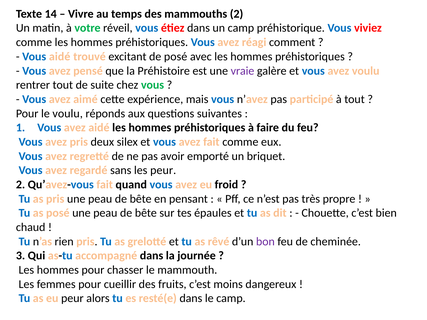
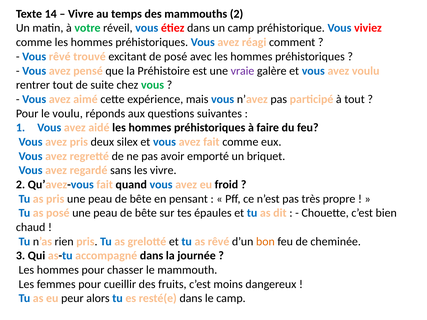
Vous aidé: aidé -> rêvé
les peur: peur -> vivre
bon colour: purple -> orange
